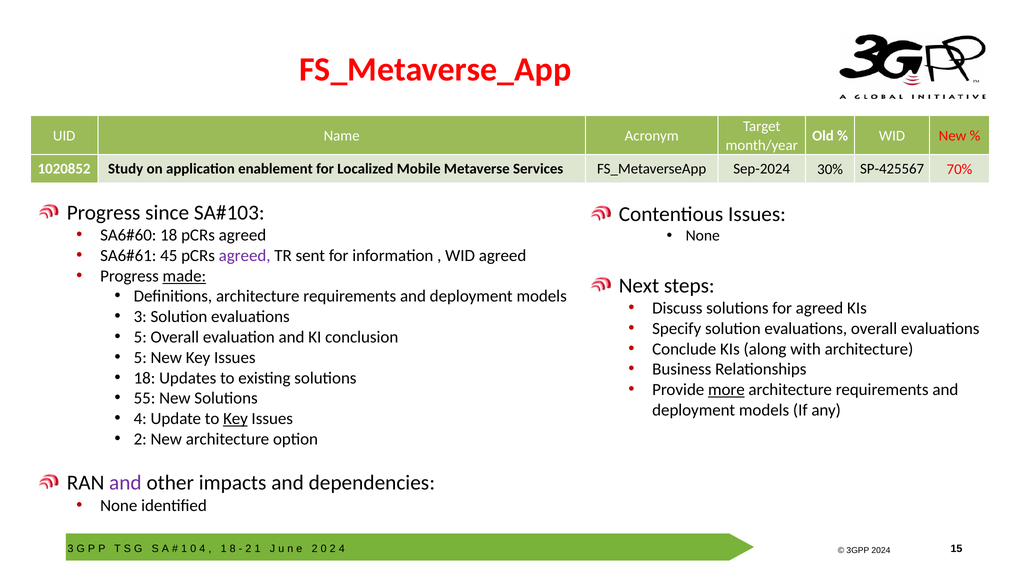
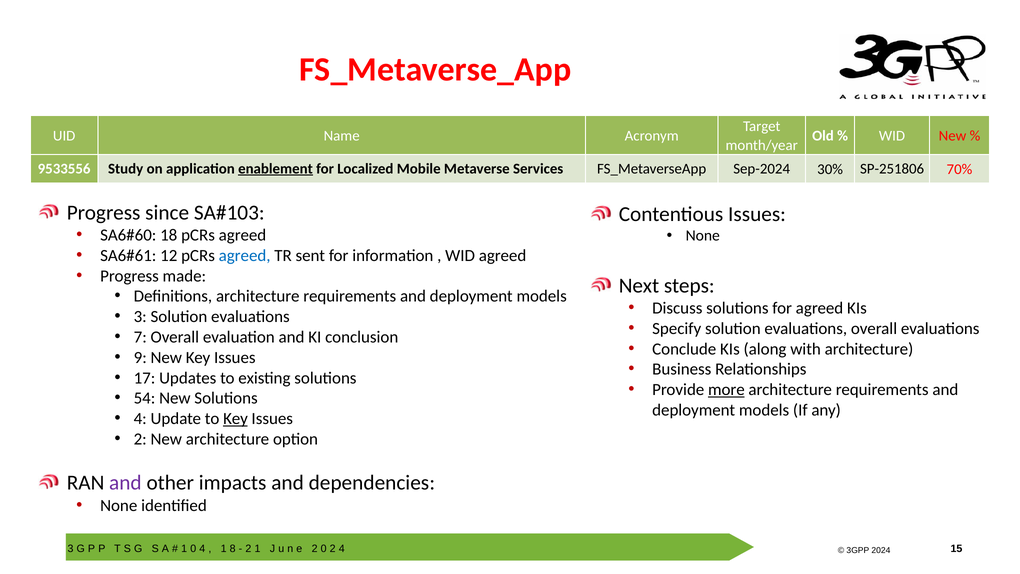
1020852: 1020852 -> 9533556
enablement underline: none -> present
SP-425567: SP-425567 -> SP-251806
45: 45 -> 12
agreed at (245, 255) colour: purple -> blue
made underline: present -> none
5 at (140, 337): 5 -> 7
5 at (140, 357): 5 -> 9
18 at (145, 378): 18 -> 17
55: 55 -> 54
